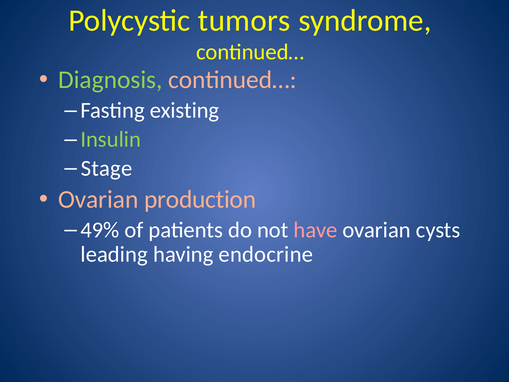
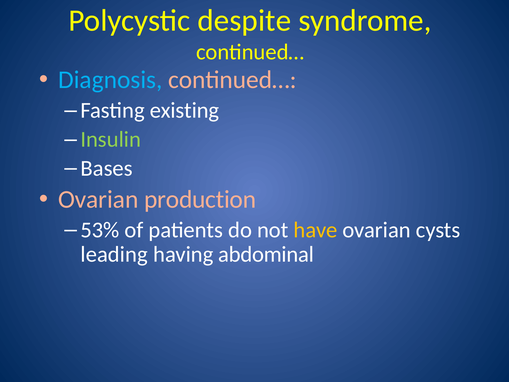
tumors: tumors -> despite
Diagnosis colour: light green -> light blue
Stage: Stage -> Bases
49%: 49% -> 53%
have colour: pink -> yellow
endocrine: endocrine -> abdominal
